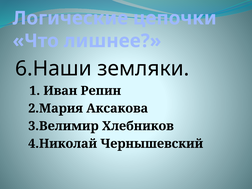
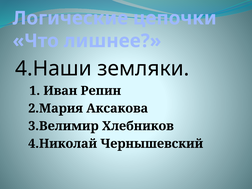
6.Наши: 6.Наши -> 4.Наши
